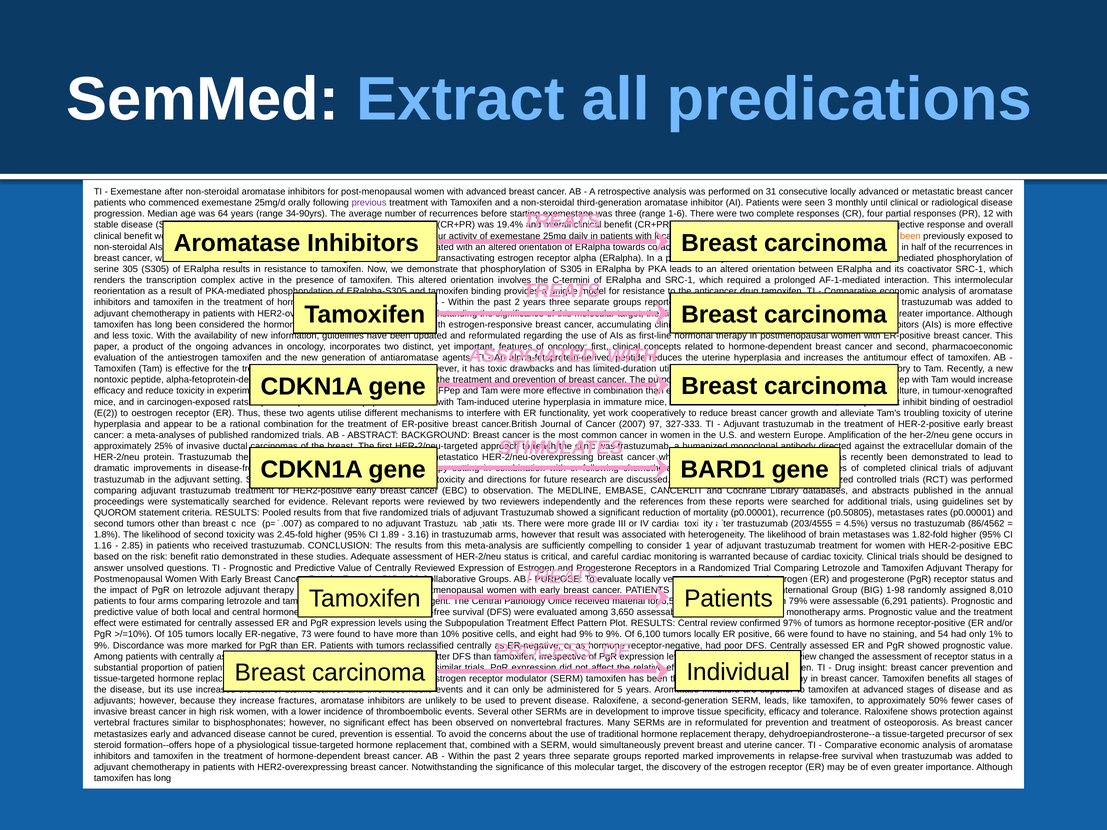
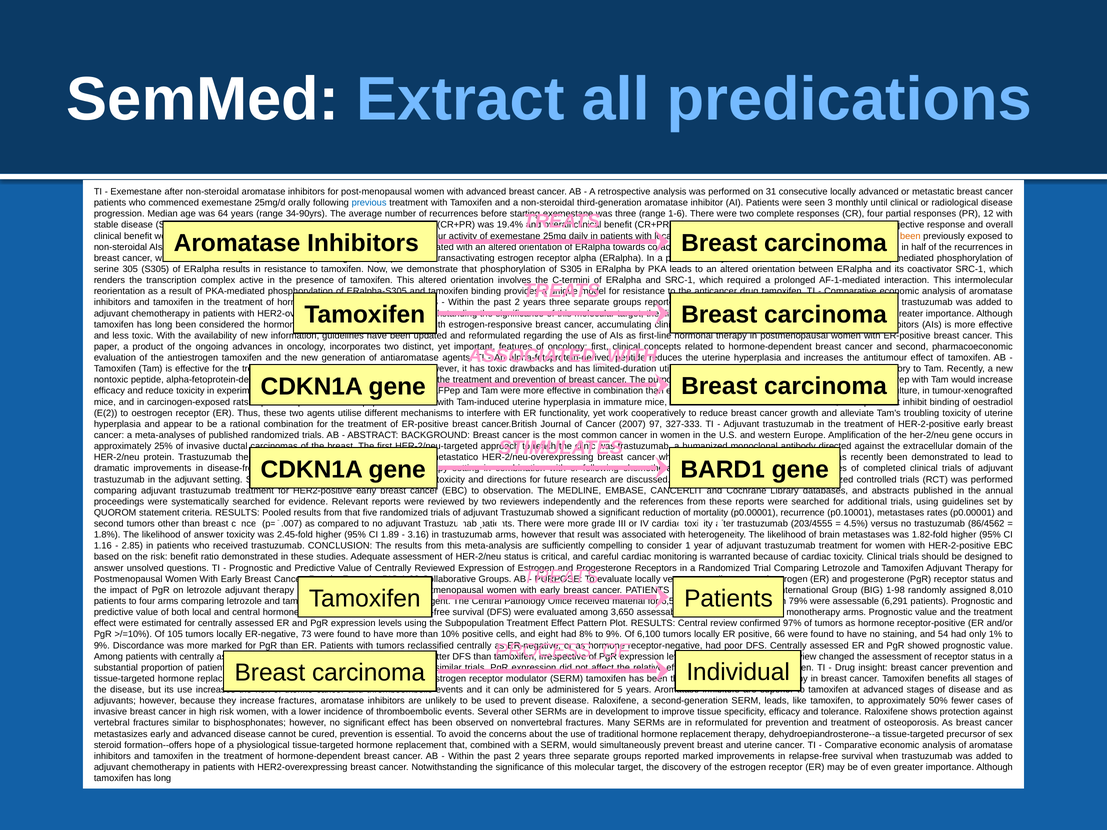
previous at (369, 203) colour: purple -> blue
p0.50805: p0.50805 -> p0.10001
of second: second -> answer
had 9%: 9% -> 8%
